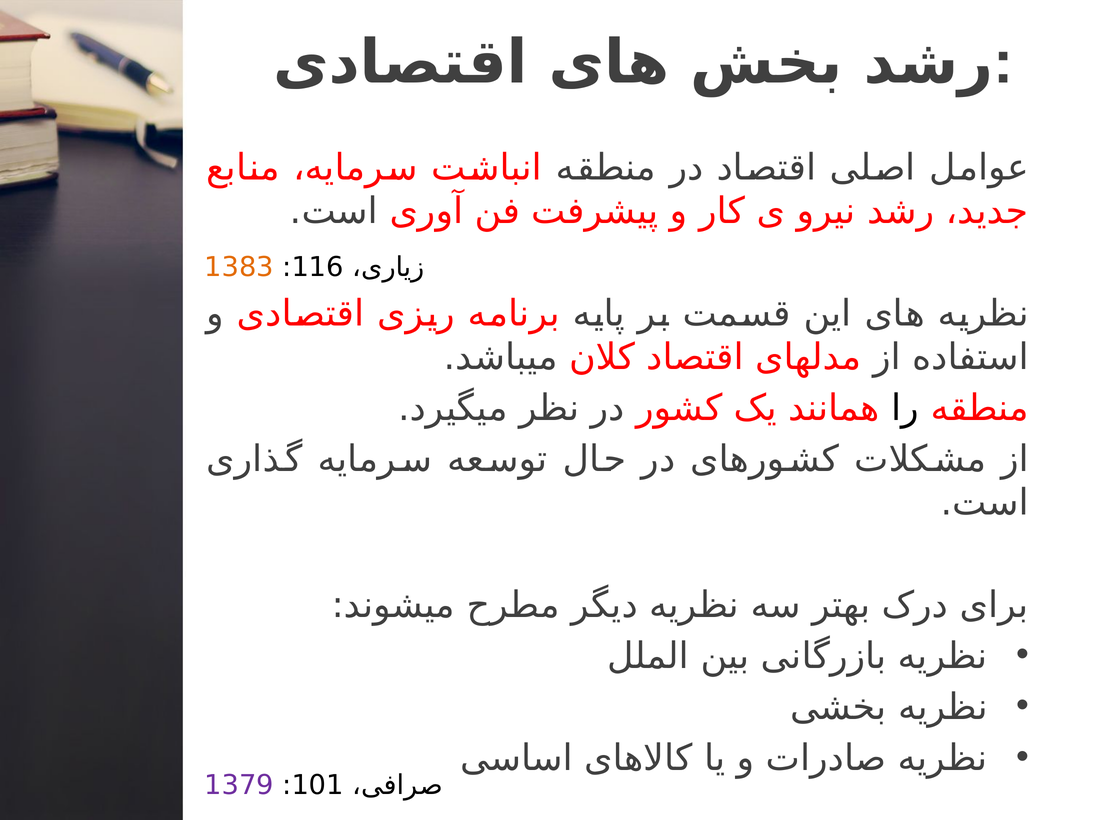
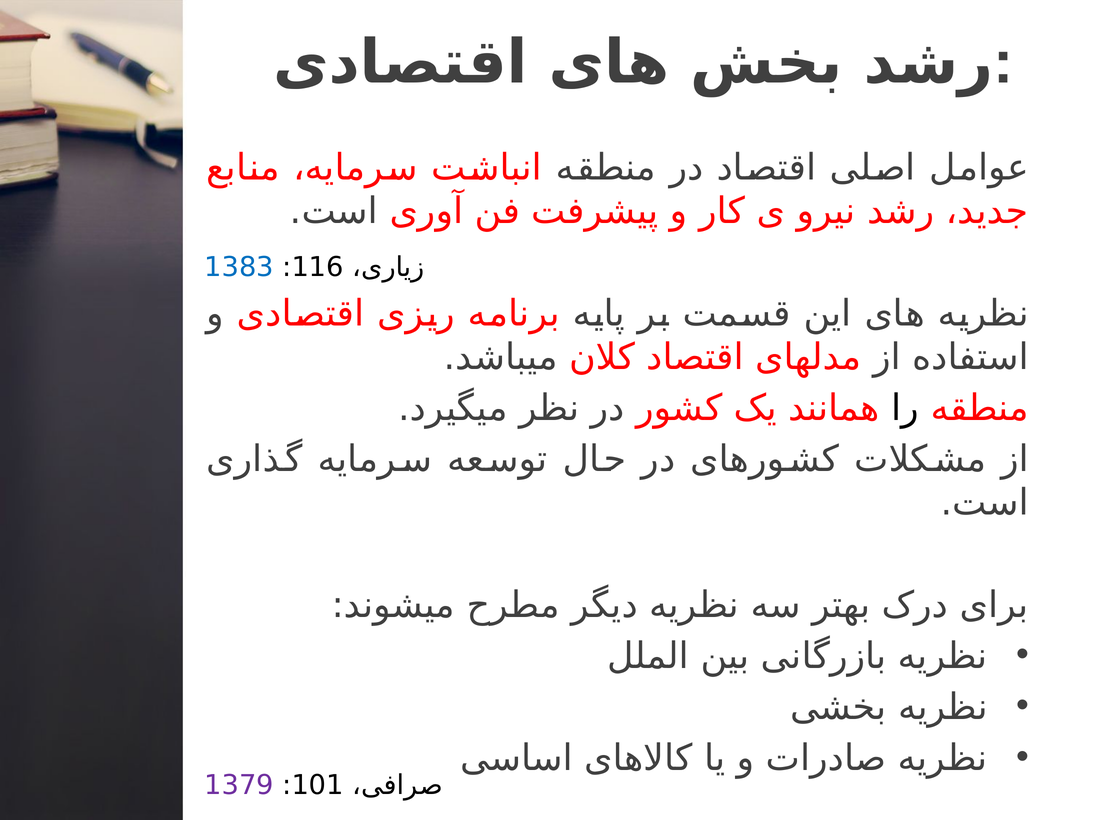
1383 colour: orange -> blue
